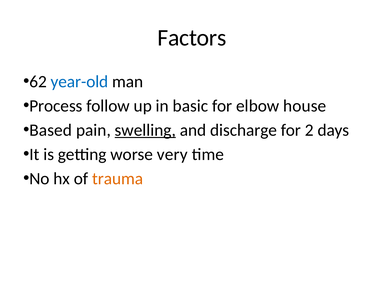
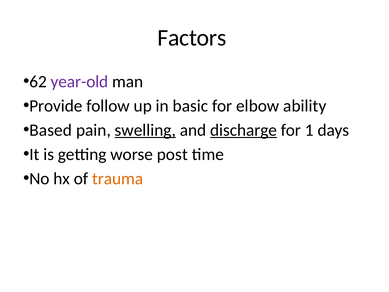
year-old colour: blue -> purple
Process: Process -> Provide
house: house -> ability
discharge underline: none -> present
2: 2 -> 1
very: very -> post
